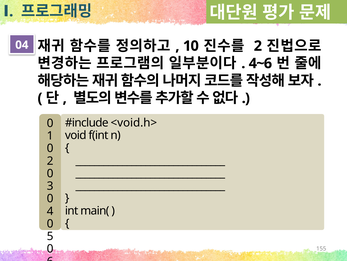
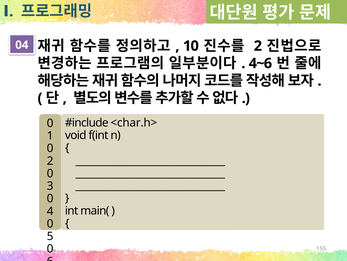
<void.h>: <void.h> -> <char.h>
